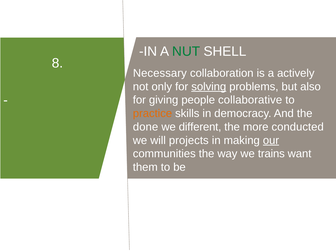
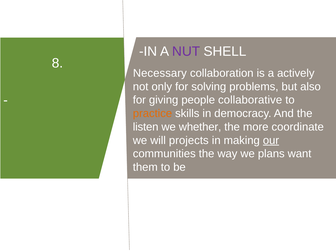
NUT colour: green -> purple
solving underline: present -> none
done: done -> listen
different: different -> whether
conducted: conducted -> coordinate
trains: trains -> plans
